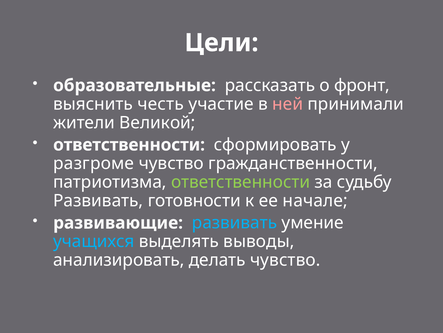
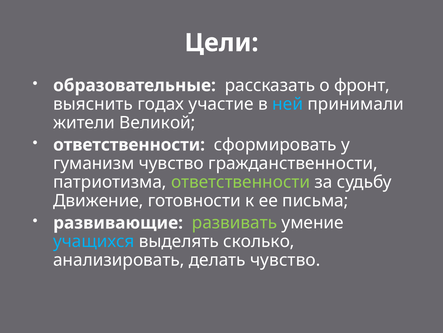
честь: честь -> годах
ней colour: pink -> light blue
разгроме: разгроме -> гуманизм
Развивать at (98, 200): Развивать -> Движение
начале: начале -> письма
развивать at (235, 222) colour: light blue -> light green
выводы: выводы -> сколько
